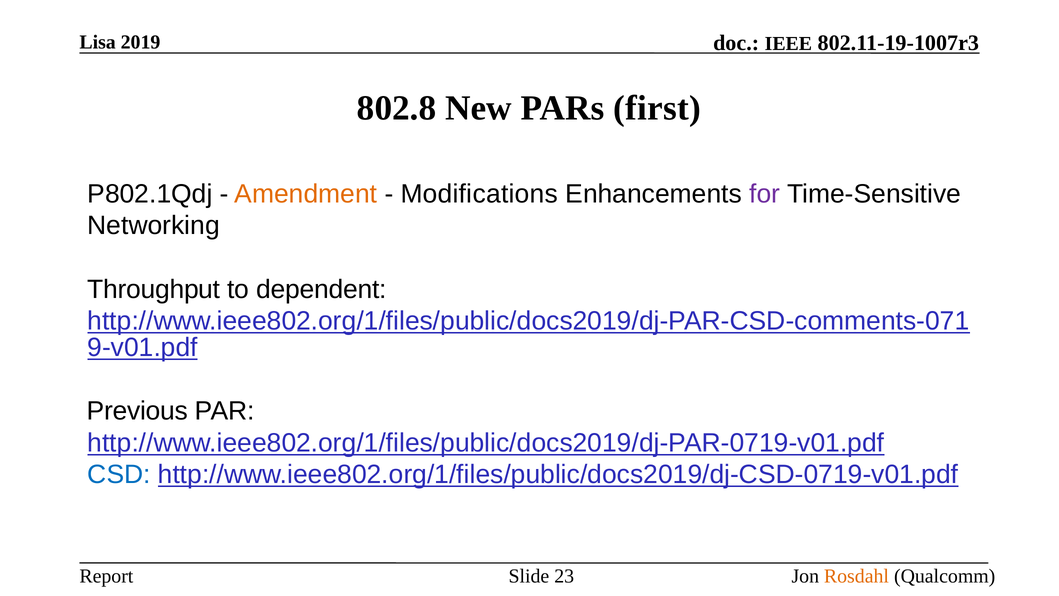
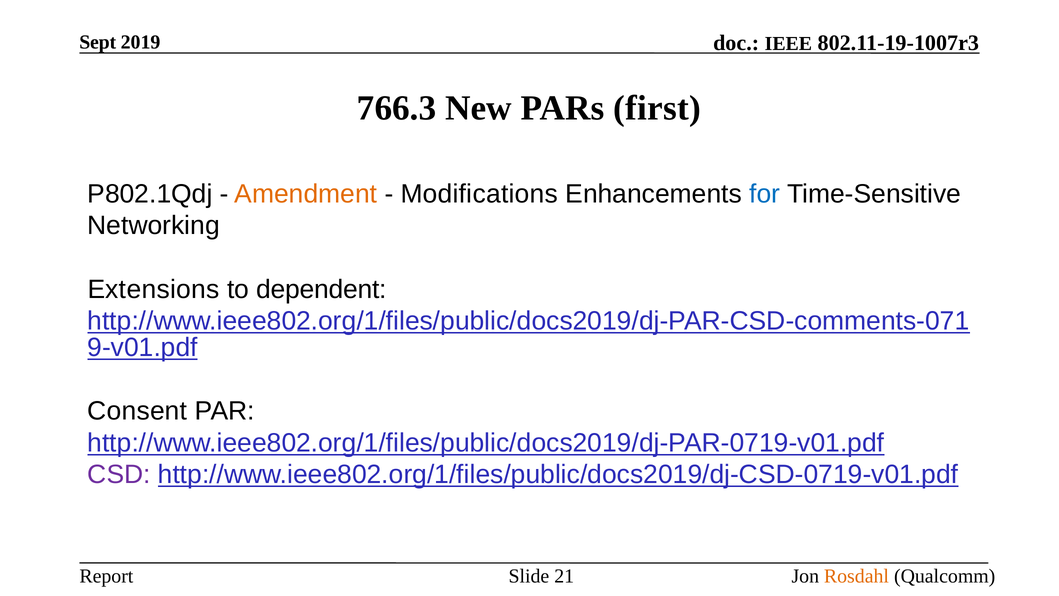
Lisa: Lisa -> Sept
802.8: 802.8 -> 766.3
for colour: purple -> blue
Throughput: Throughput -> Extensions
Previous: Previous -> Consent
CSD colour: blue -> purple
23: 23 -> 21
